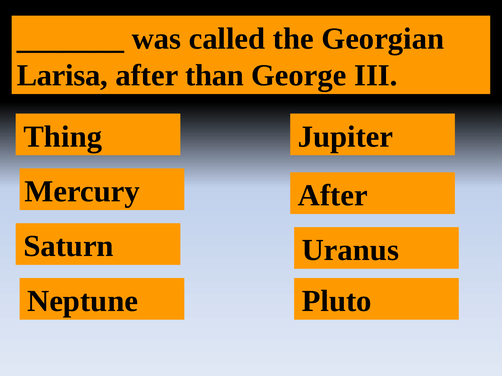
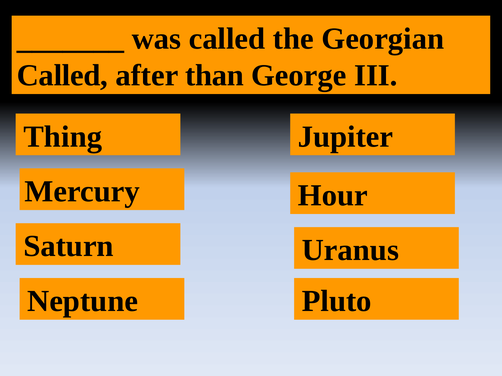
Larisa at (62, 75): Larisa -> Called
After at (333, 196): After -> Hour
